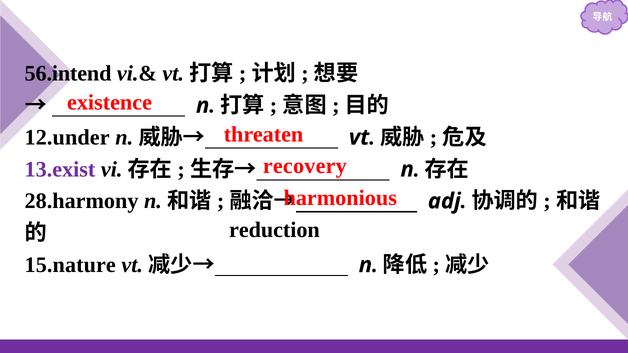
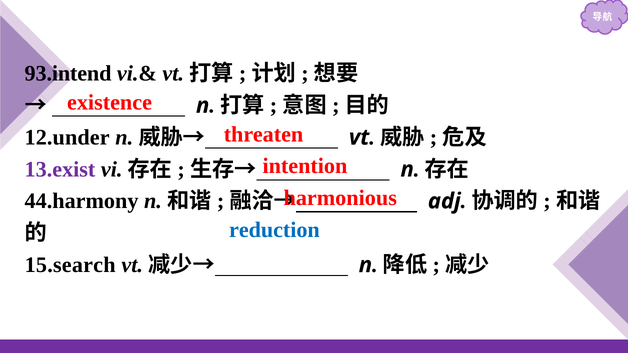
56.intend: 56.intend -> 93.intend
recovery: recovery -> intention
28.harmony: 28.harmony -> 44.harmony
reduction colour: black -> blue
15.nature: 15.nature -> 15.search
